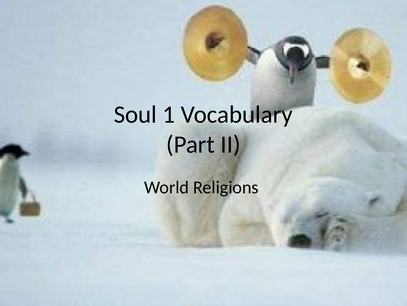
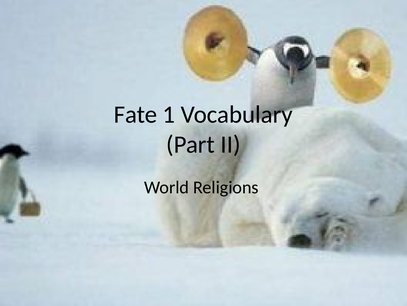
Soul: Soul -> Fate
